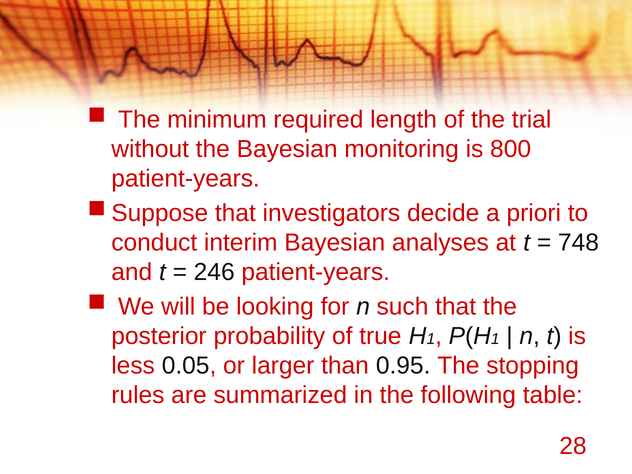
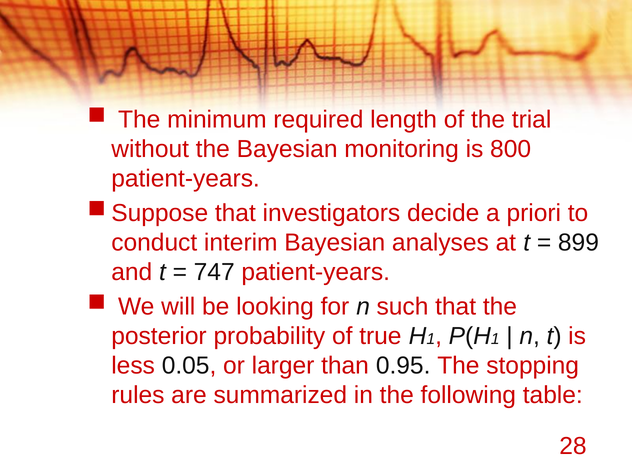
748: 748 -> 899
246: 246 -> 747
